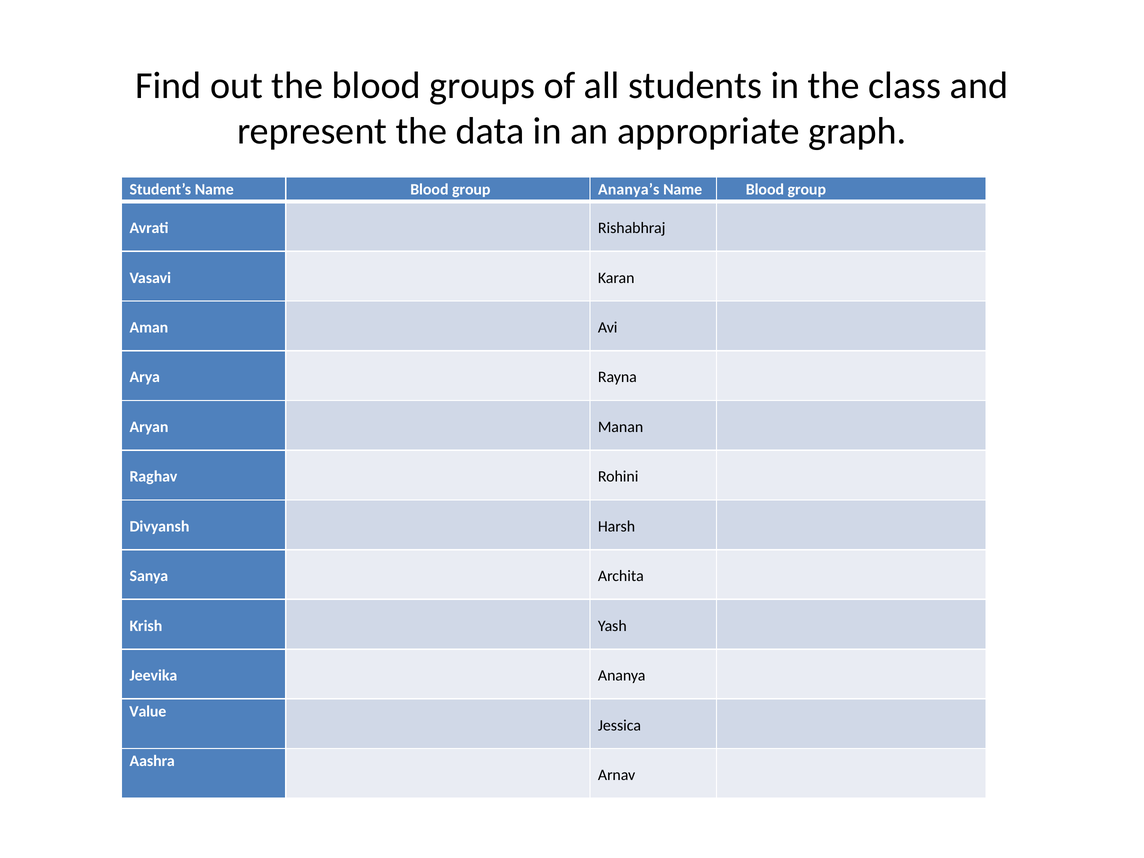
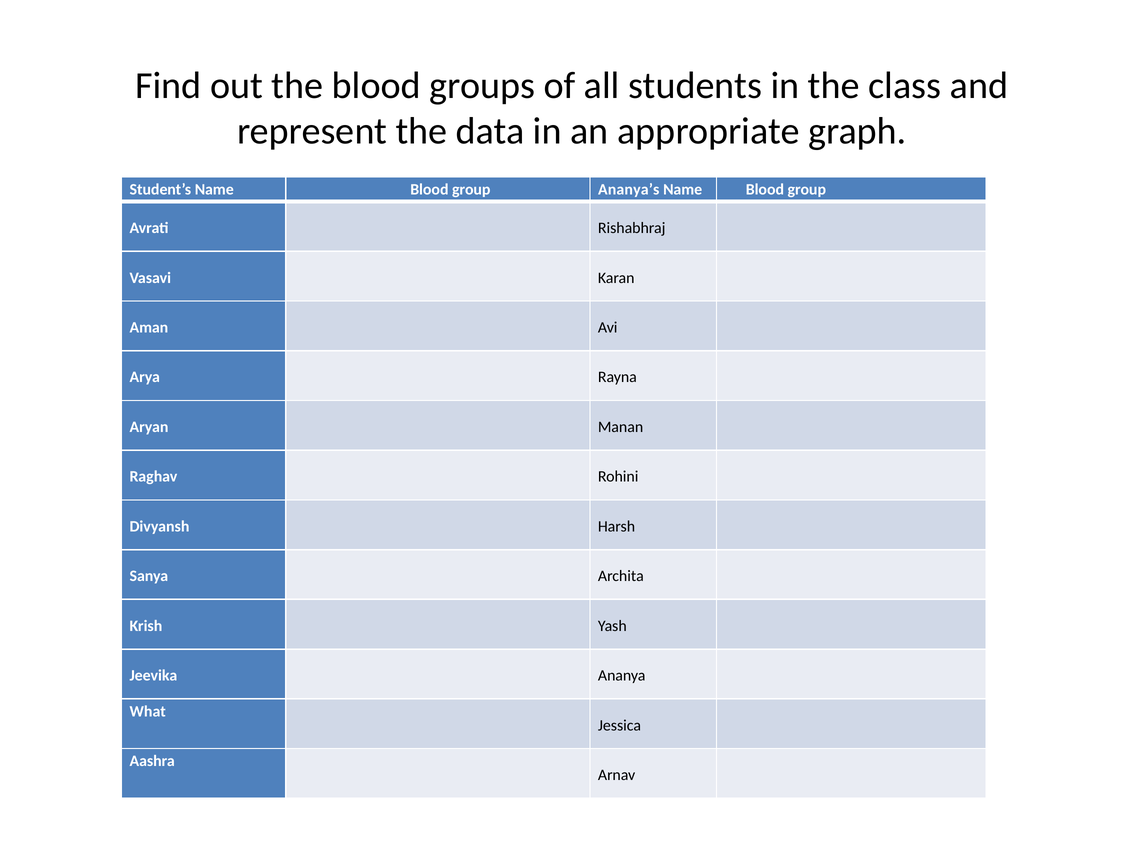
Value: Value -> What
